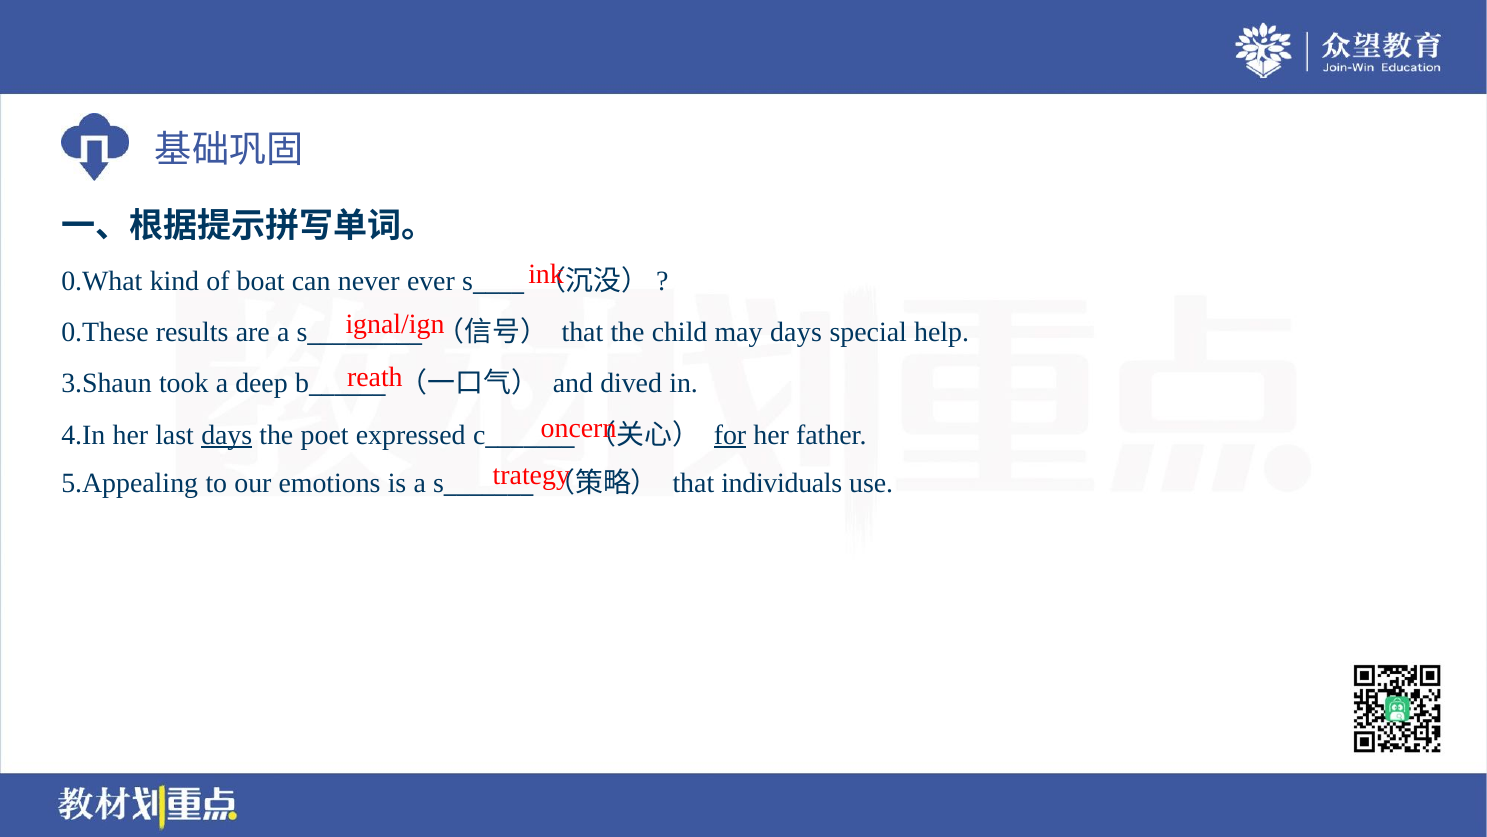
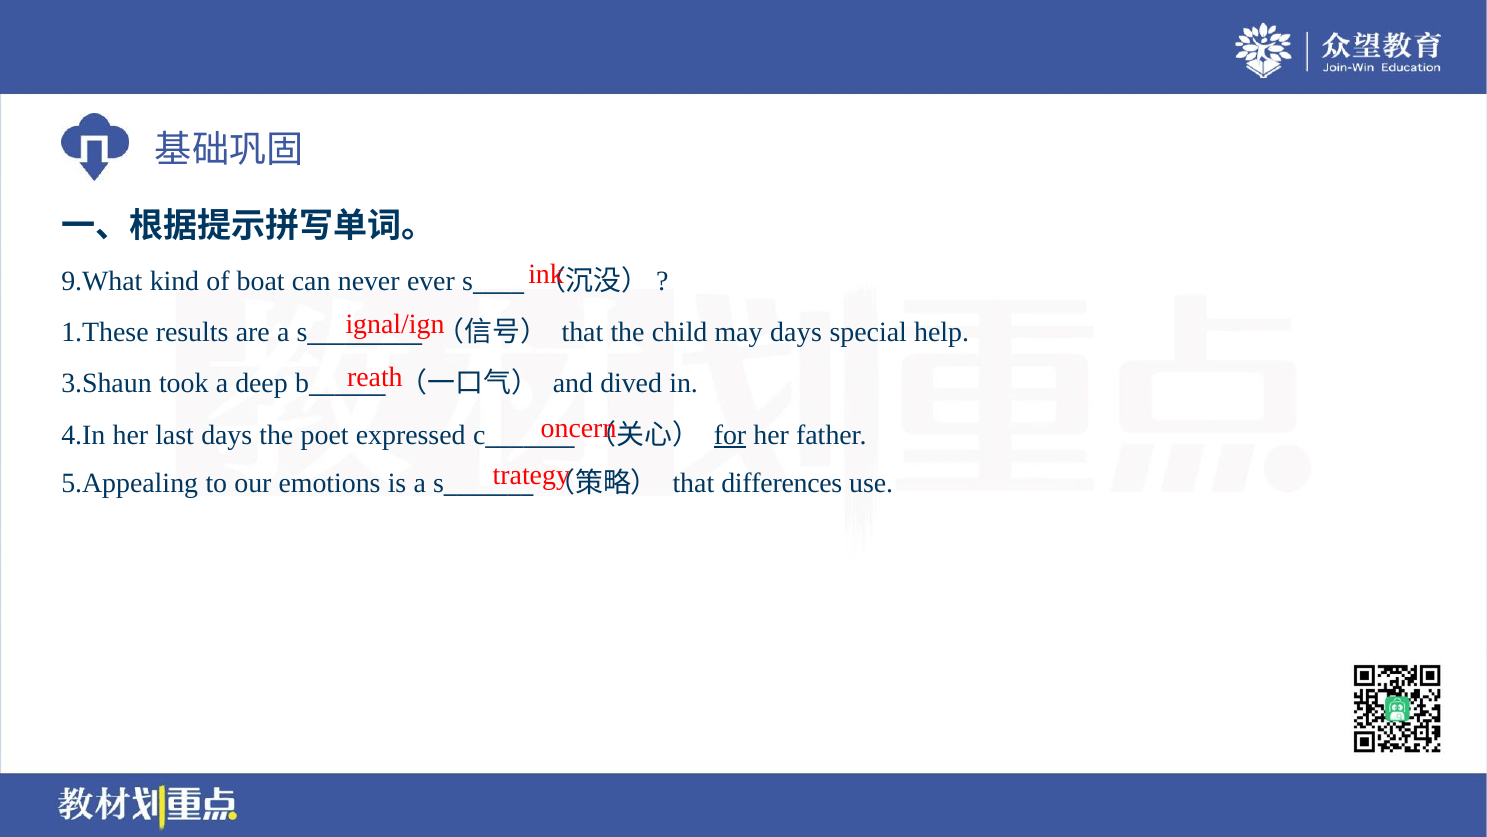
0.What: 0.What -> 9.What
0.These: 0.These -> 1.These
days at (227, 435) underline: present -> none
individuals: individuals -> differences
